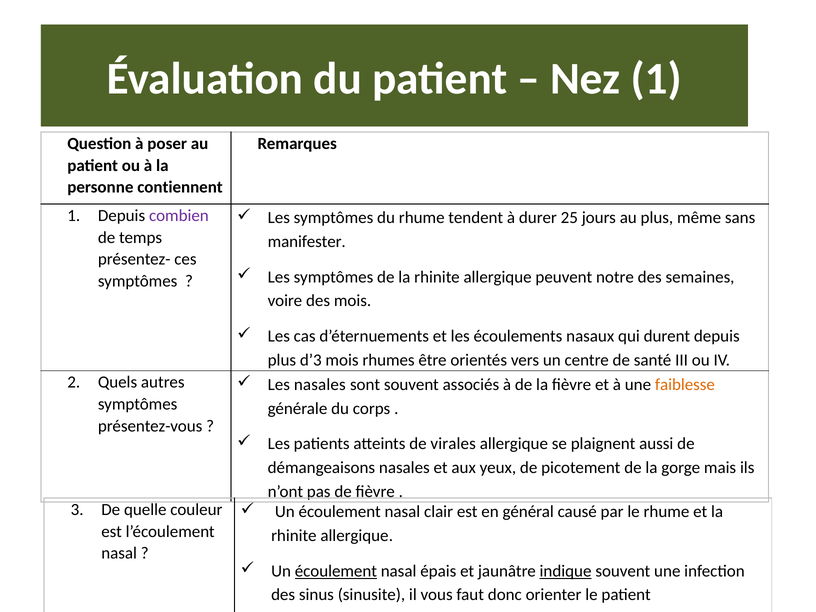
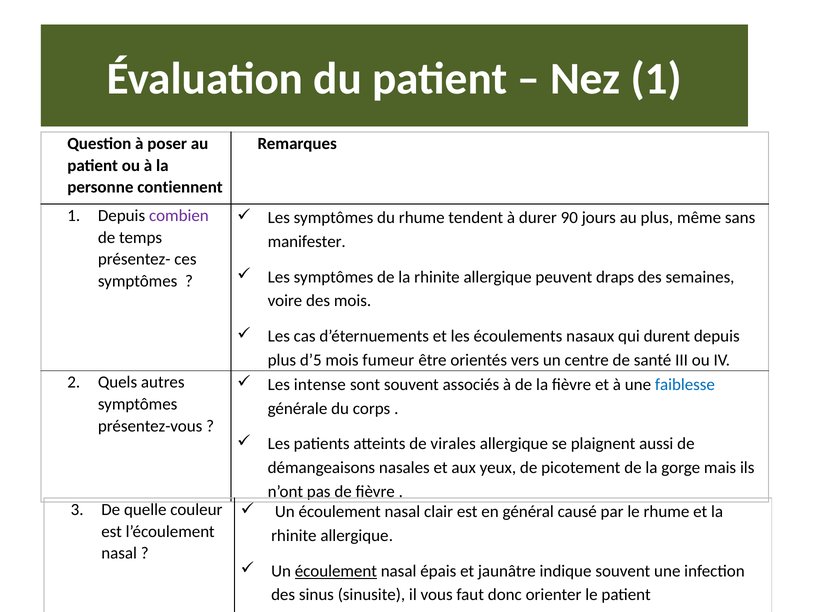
25: 25 -> 90
notre: notre -> draps
d’3: d’3 -> d’5
rhumes: rhumes -> fumeur
Les nasales: nasales -> intense
faiblesse colour: orange -> blue
indique underline: present -> none
